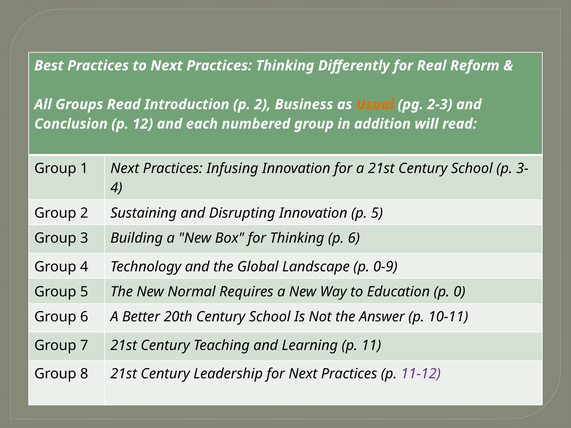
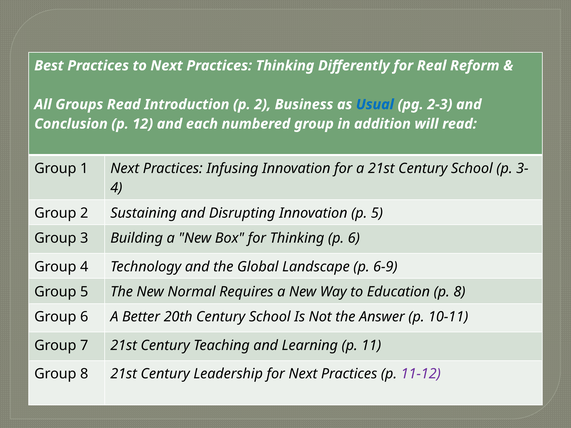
Usual colour: orange -> blue
0-9: 0-9 -> 6-9
p 0: 0 -> 8
